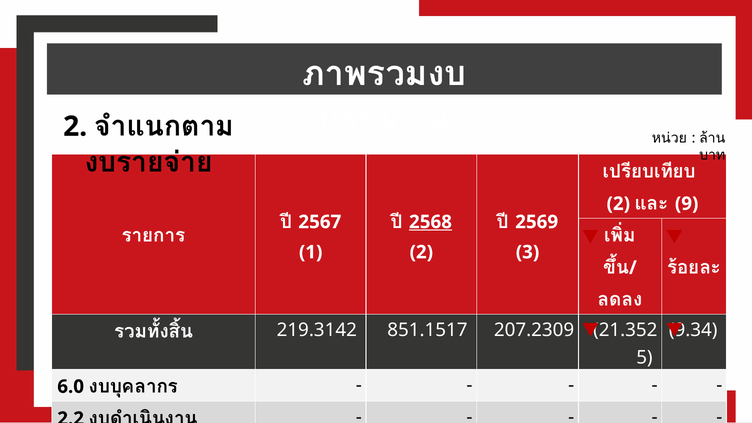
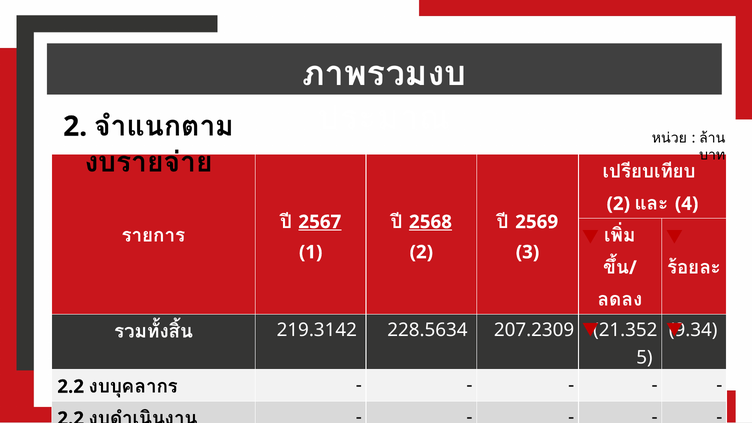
9: 9 -> 4
2567 underline: none -> present
851.1517: 851.1517 -> 228.5634
6.0 at (71, 387): 6.0 -> 2.2
